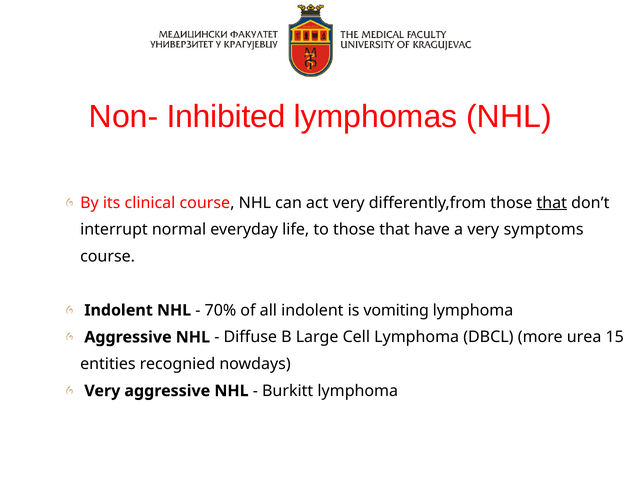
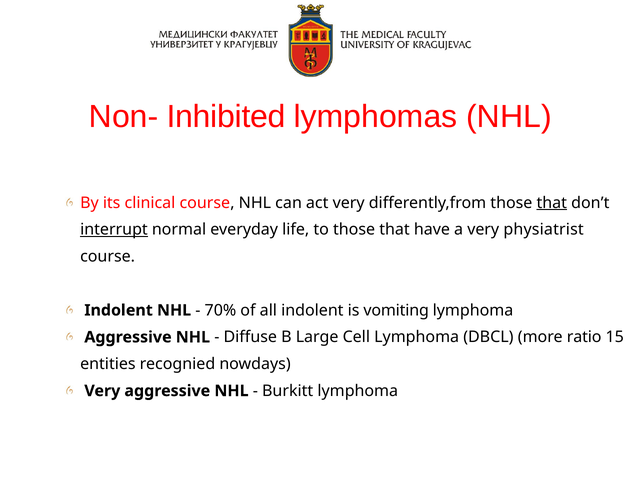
interrupt underline: none -> present
symptoms: symptoms -> physiatrist
urea: urea -> ratio
